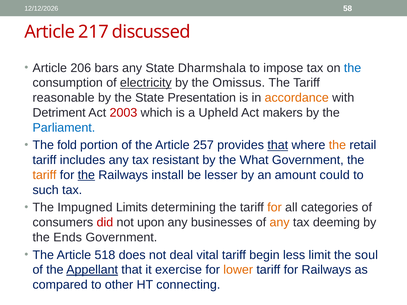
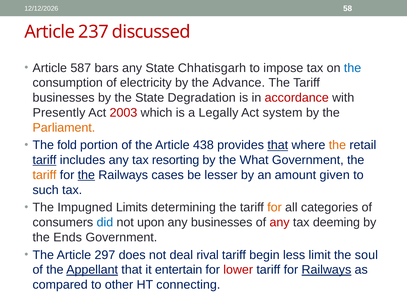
217: 217 -> 237
206: 206 -> 587
Dharmshala: Dharmshala -> Chhatisgarh
electricity underline: present -> none
Omissus: Omissus -> Advance
reasonable at (64, 98): reasonable -> businesses
Presentation: Presentation -> Degradation
accordance colour: orange -> red
Detriment: Detriment -> Presently
Upheld: Upheld -> Legally
makers: makers -> system
Parliament colour: blue -> orange
257: 257 -> 438
tariff at (44, 160) underline: none -> present
resistant: resistant -> resorting
install: install -> cases
could: could -> given
did colour: red -> blue
any at (280, 223) colour: orange -> red
518: 518 -> 297
vital: vital -> rival
exercise: exercise -> entertain
lower colour: orange -> red
Railways at (326, 270) underline: none -> present
